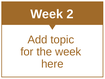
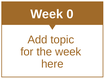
2: 2 -> 0
